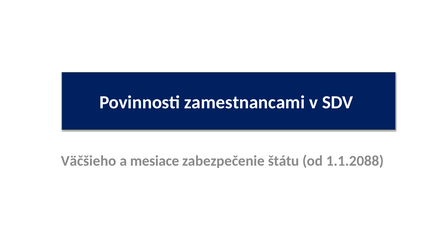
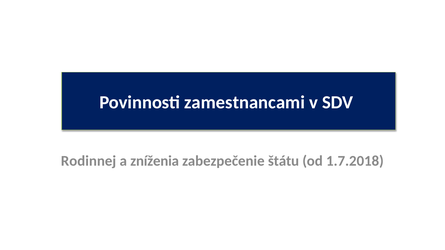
Väčšieho: Väčšieho -> Rodinnej
mesiace: mesiace -> zníženia
1.1.2088: 1.1.2088 -> 1.7.2018
